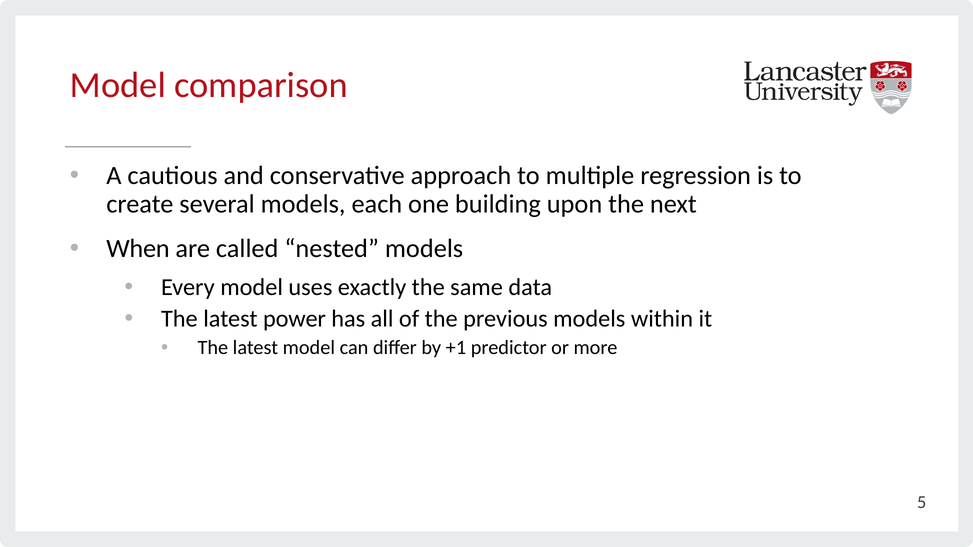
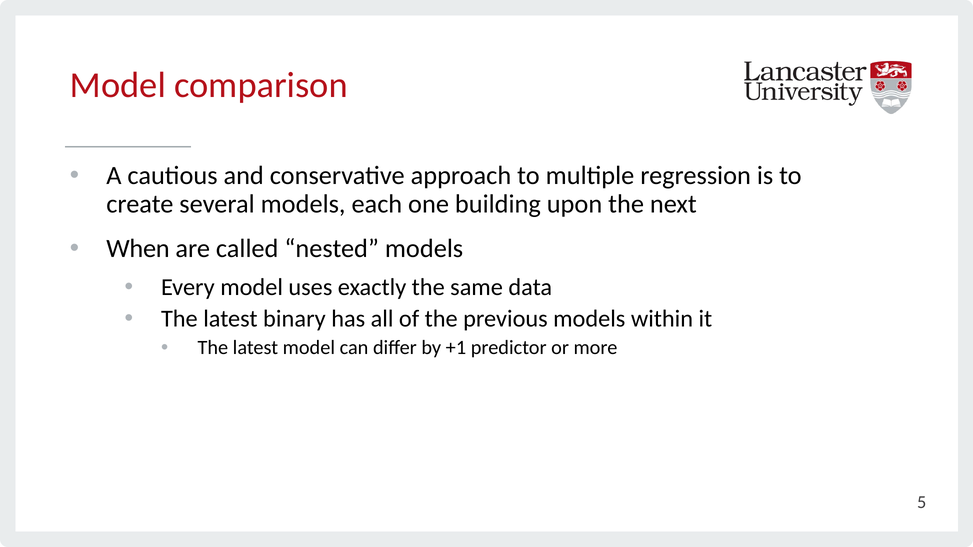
power: power -> binary
